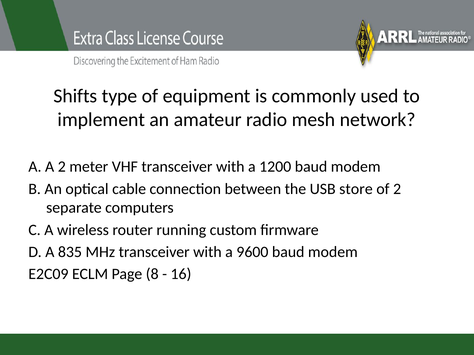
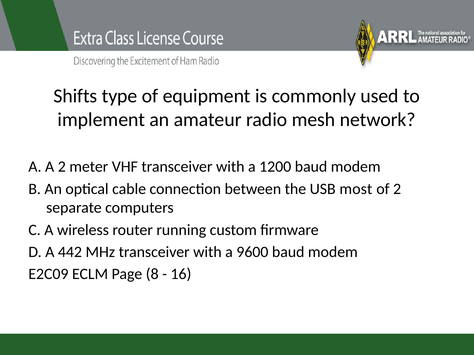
store: store -> most
835: 835 -> 442
